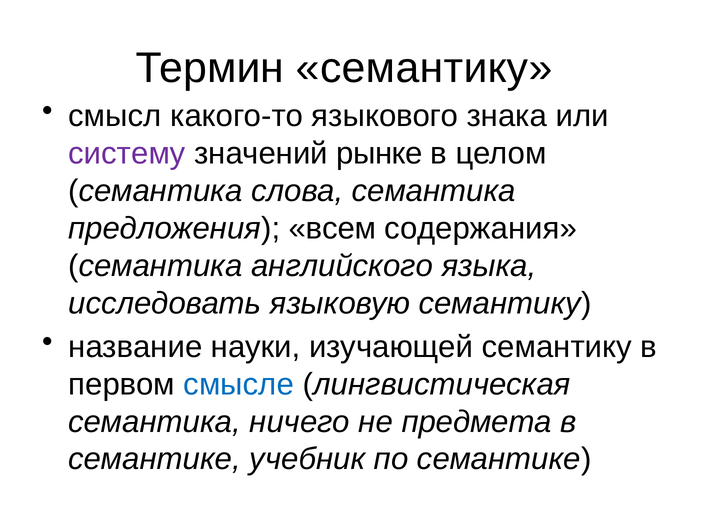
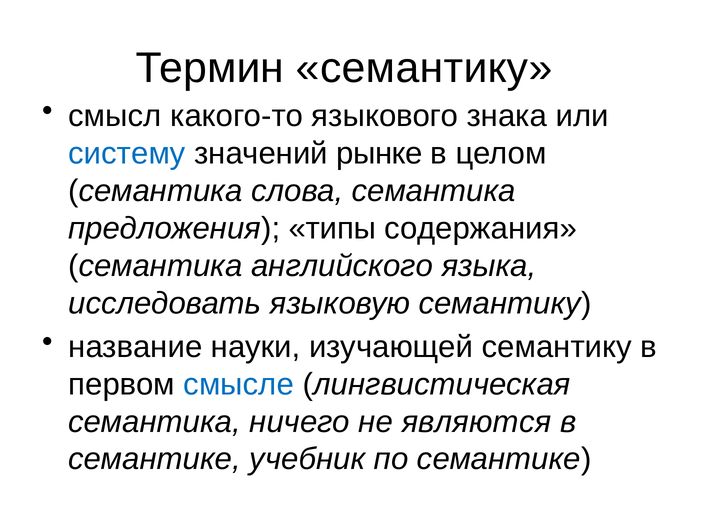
систему colour: purple -> blue
всем: всем -> типы
предмета: предмета -> являются
